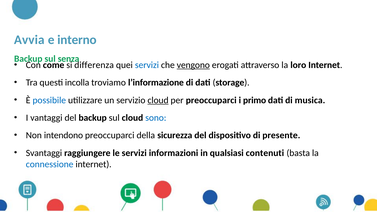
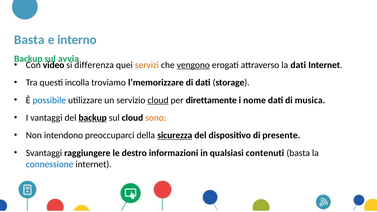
Avvia at (29, 40): Avvia -> Basta
senza: senza -> avvia
come: come -> video
servizi at (147, 65) colour: blue -> orange
la loro: loro -> dati
l’informazione: l’informazione -> l’memorizzare
per preoccuparci: preoccuparci -> direttamente
primo: primo -> nome
backup at (93, 118) underline: none -> present
sono colour: blue -> orange
sicurezza underline: none -> present
le servizi: servizi -> destro
